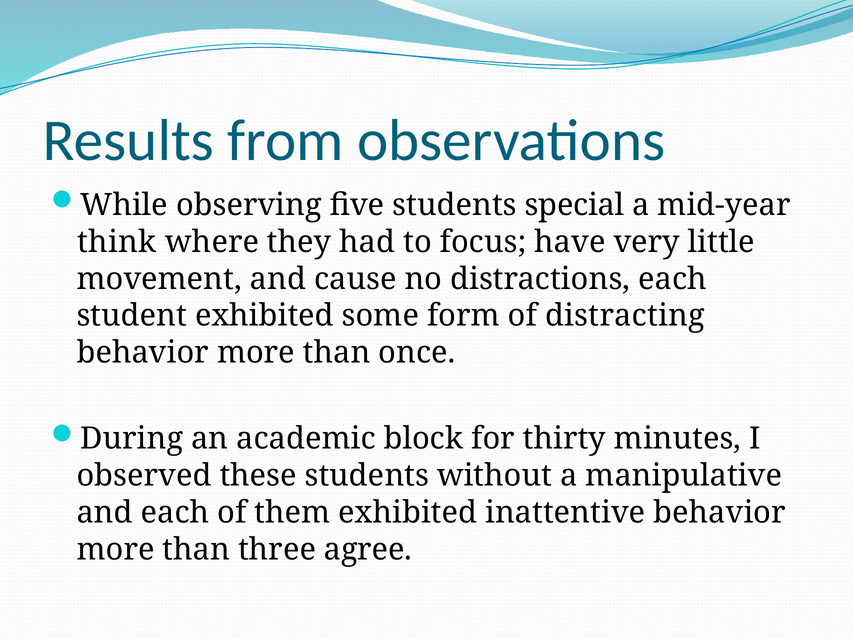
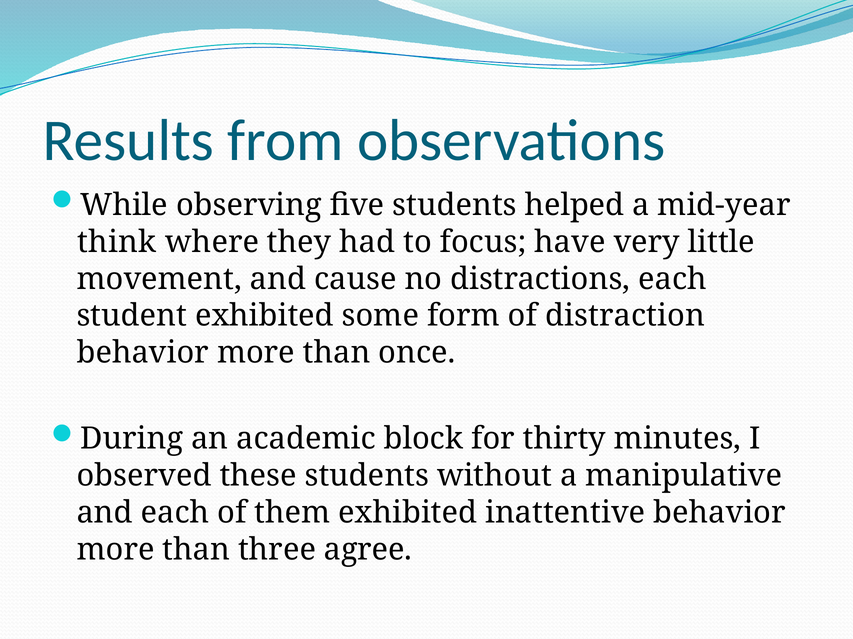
special: special -> helped
distracting: distracting -> distraction
